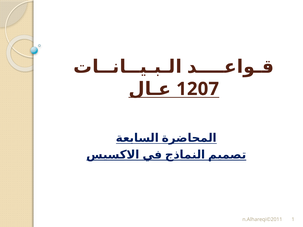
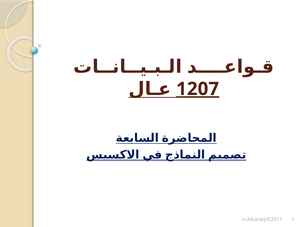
1207 underline: none -> present
